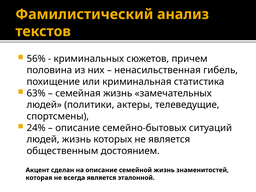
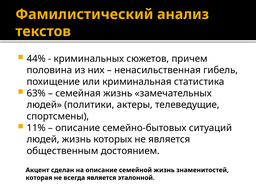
56%: 56% -> 44%
24%: 24% -> 11%
